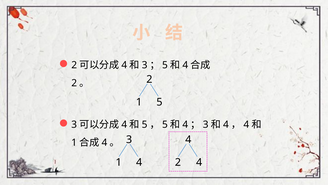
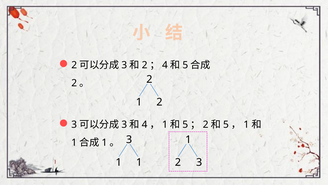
4 at (124, 65): 4 -> 3
3 at (145, 65): 3 -> 2
5 at (165, 65): 5 -> 4
4 at (185, 65): 4 -> 5
5 at (159, 102): 5 -> 2
4 at (124, 124): 4 -> 3
5 at (145, 124): 5 -> 4
5 at (165, 124): 5 -> 1
4 at (185, 124): 4 -> 5
3 at (206, 124): 3 -> 2
4 at (226, 124): 4 -> 5
4 at (246, 124): 4 -> 1
4 at (104, 142): 4 -> 1
4 at (188, 139): 4 -> 1
1 4: 4 -> 1
4 at (199, 162): 4 -> 3
